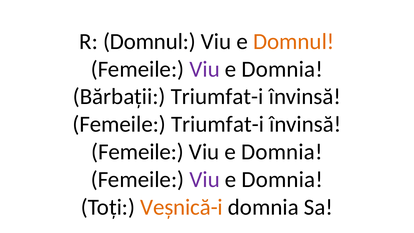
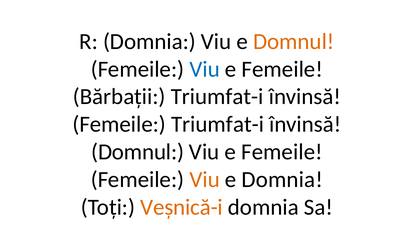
R Domnul: Domnul -> Domnia
Viu at (205, 69) colour: purple -> blue
Domnia at (282, 69): Domnia -> Femeile
Femeile at (138, 152): Femeile -> Domnul
Domnia at (282, 152): Domnia -> Femeile
Viu at (205, 179) colour: purple -> orange
